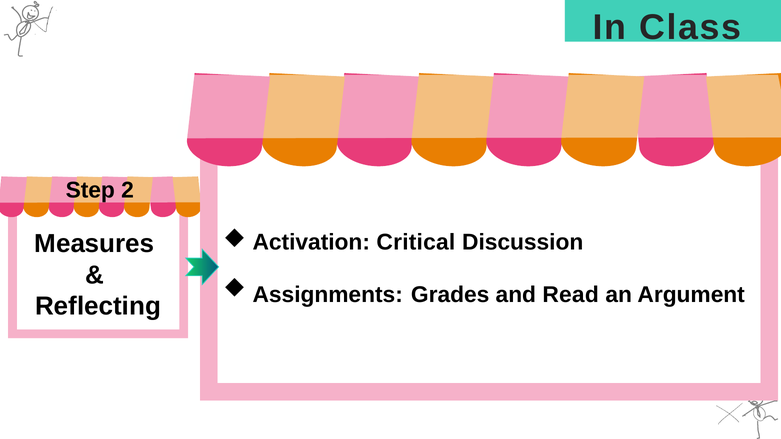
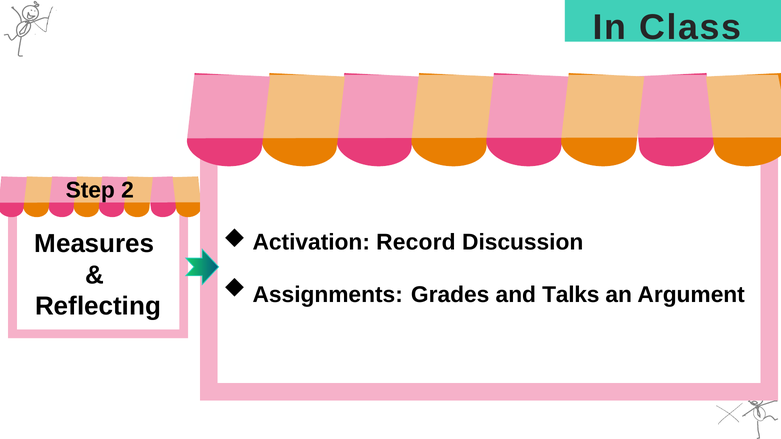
Critical: Critical -> Record
Read: Read -> Talks
